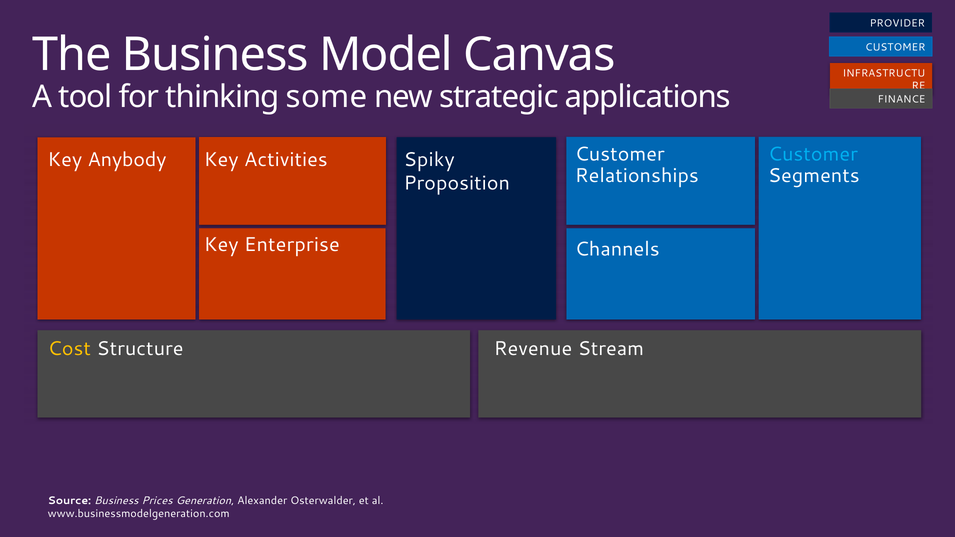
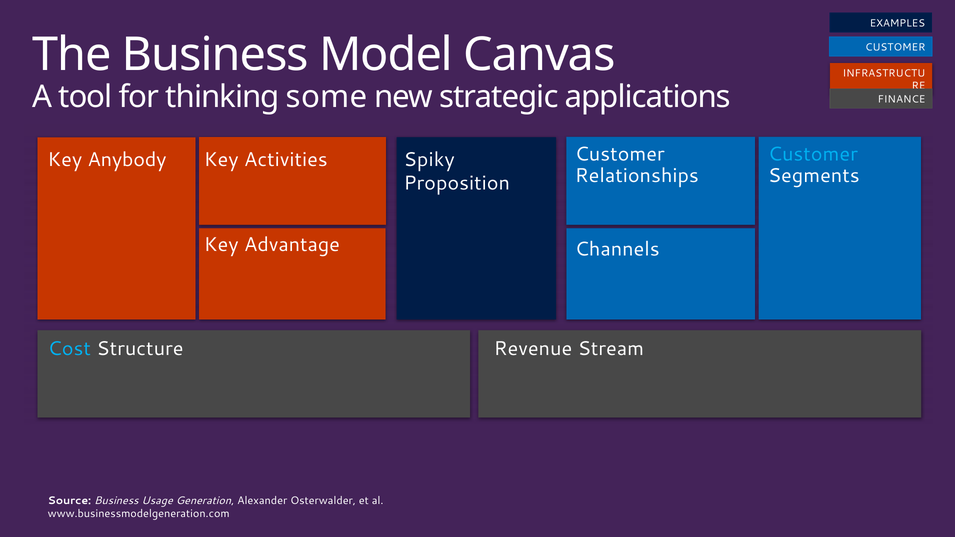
PROVIDER: PROVIDER -> EXAMPLES
Enterprise: Enterprise -> Advantage
Cost colour: yellow -> light blue
Prices: Prices -> Usage
